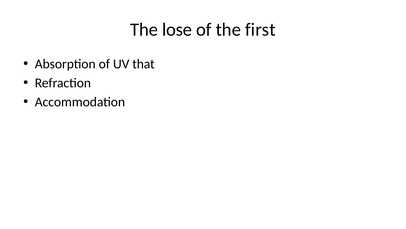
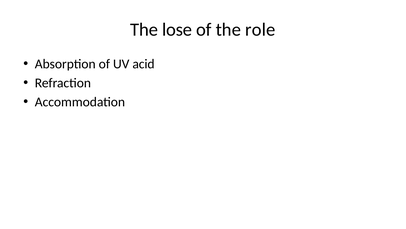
first: first -> role
that: that -> acid
